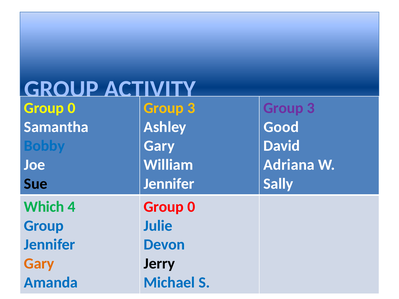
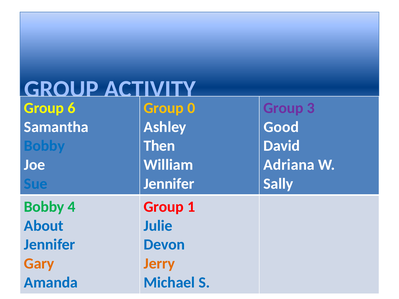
0 at (71, 108): 0 -> 6
3 at (191, 108): 3 -> 0
Gary at (159, 146): Gary -> Then
Sue colour: black -> blue
Which at (44, 207): Which -> Bobby
0 at (191, 207): 0 -> 1
Group at (44, 226): Group -> About
Jerry colour: black -> orange
